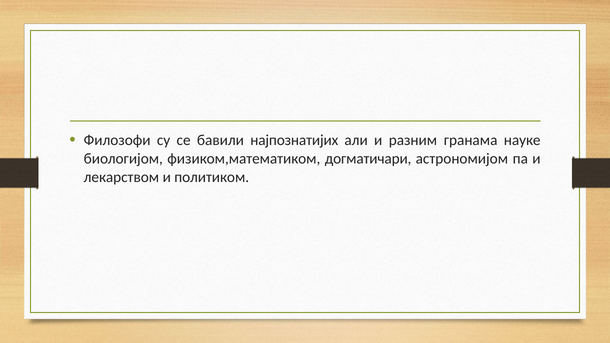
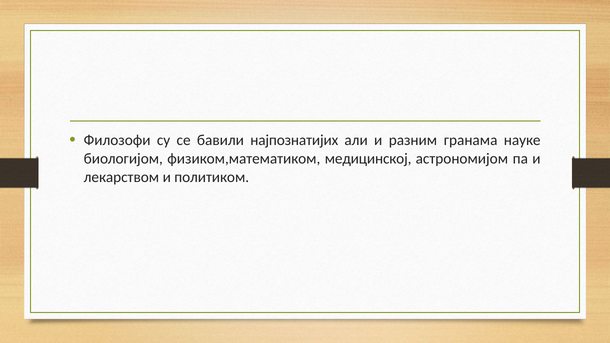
догматичари: догматичари -> медицинској
